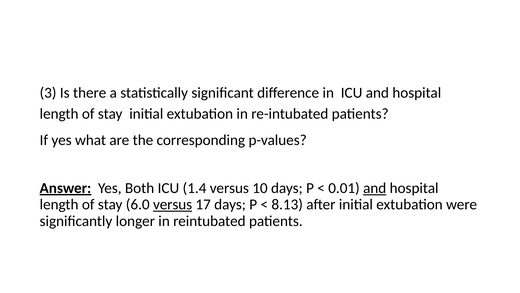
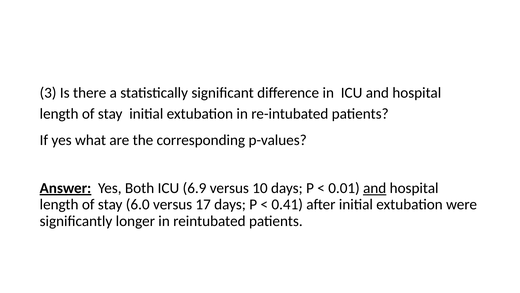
1.4: 1.4 -> 6.9
versus at (173, 204) underline: present -> none
8.13: 8.13 -> 0.41
